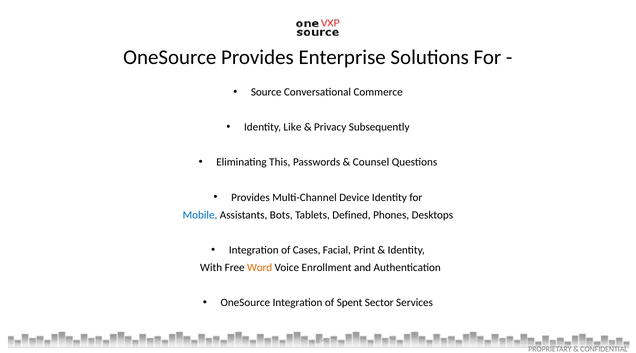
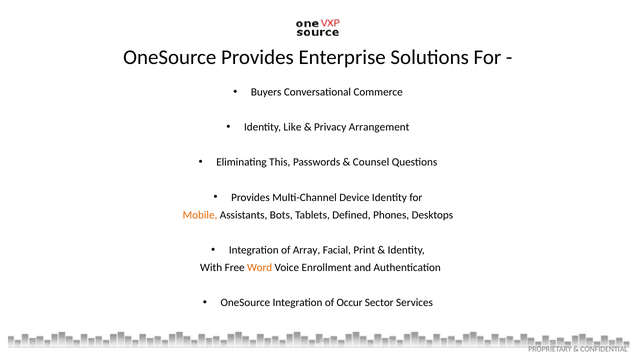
Source: Source -> Buyers
Subsequently: Subsequently -> Arrangement
Mobile colour: blue -> orange
Cases: Cases -> Array
Spent: Spent -> Occur
